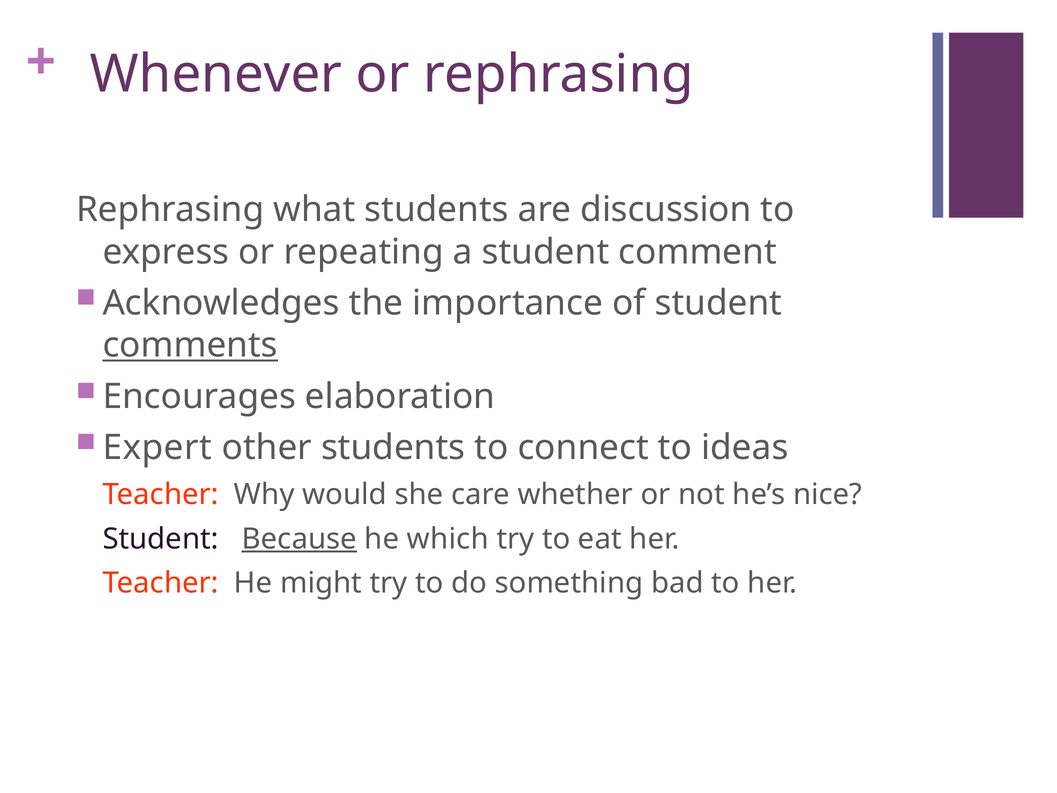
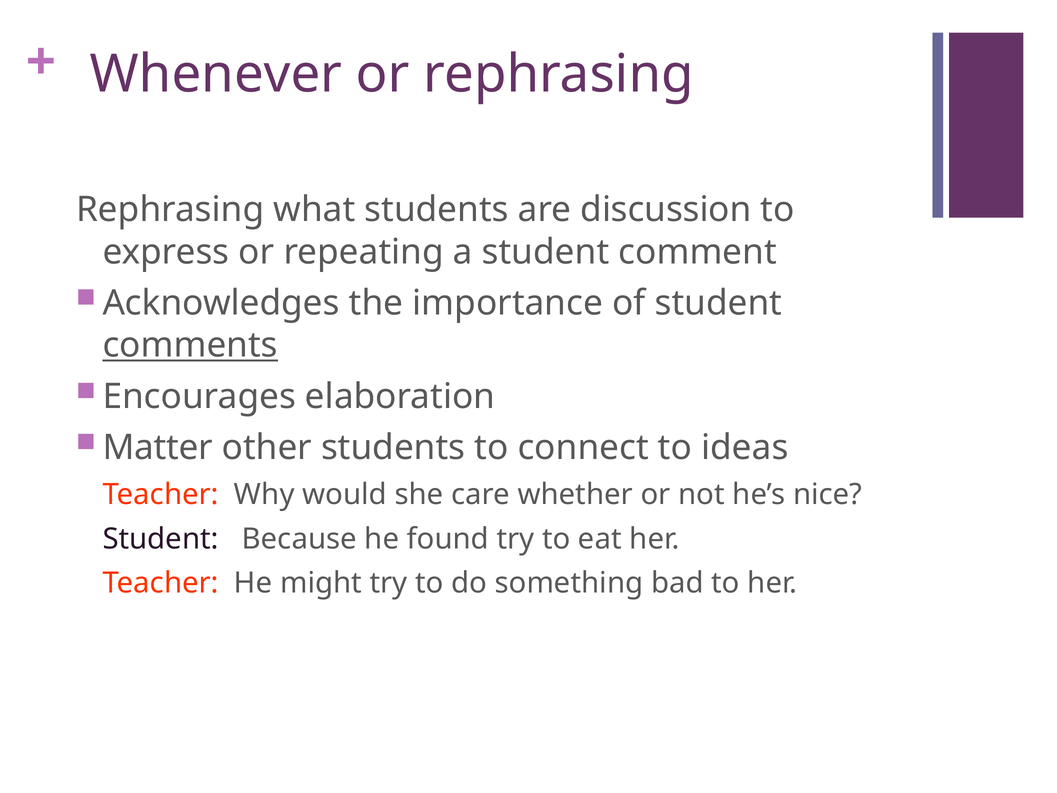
Expert: Expert -> Matter
Because underline: present -> none
which: which -> found
